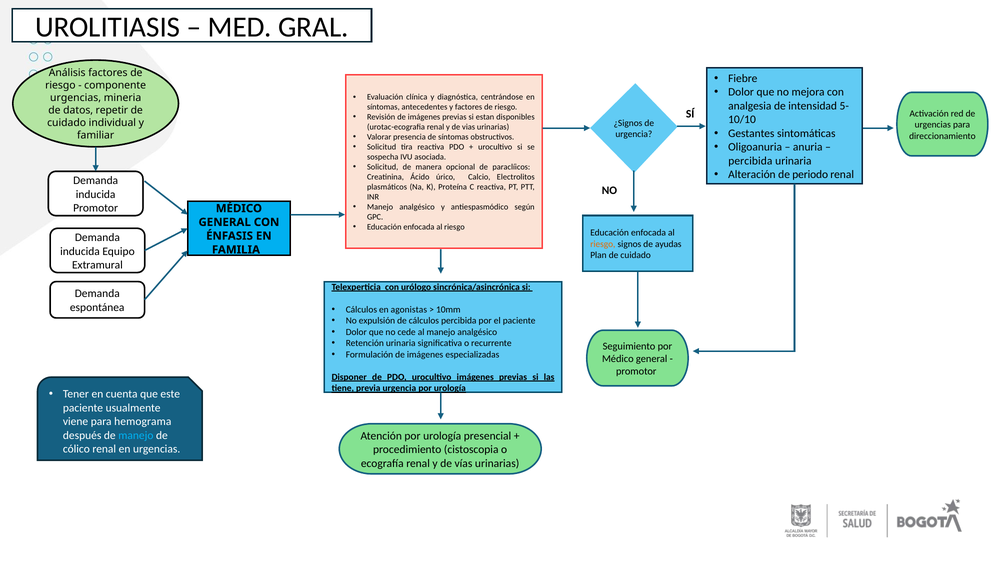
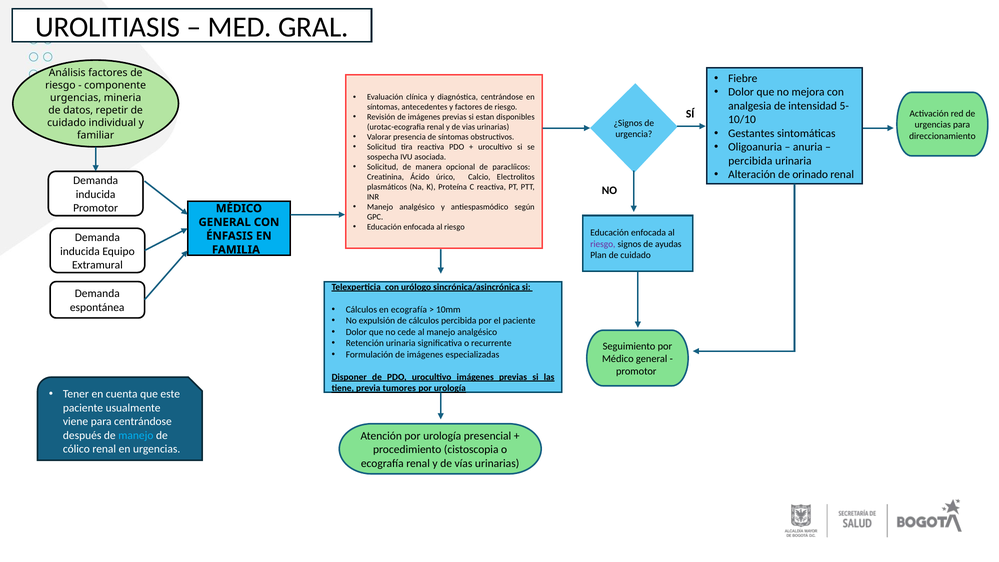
periodo: periodo -> orinado
riesgo at (603, 244) colour: orange -> purple
en agonistas: agonistas -> ecografía
previa urgencia: urgencia -> tumores
para hemograma: hemograma -> centrándose
